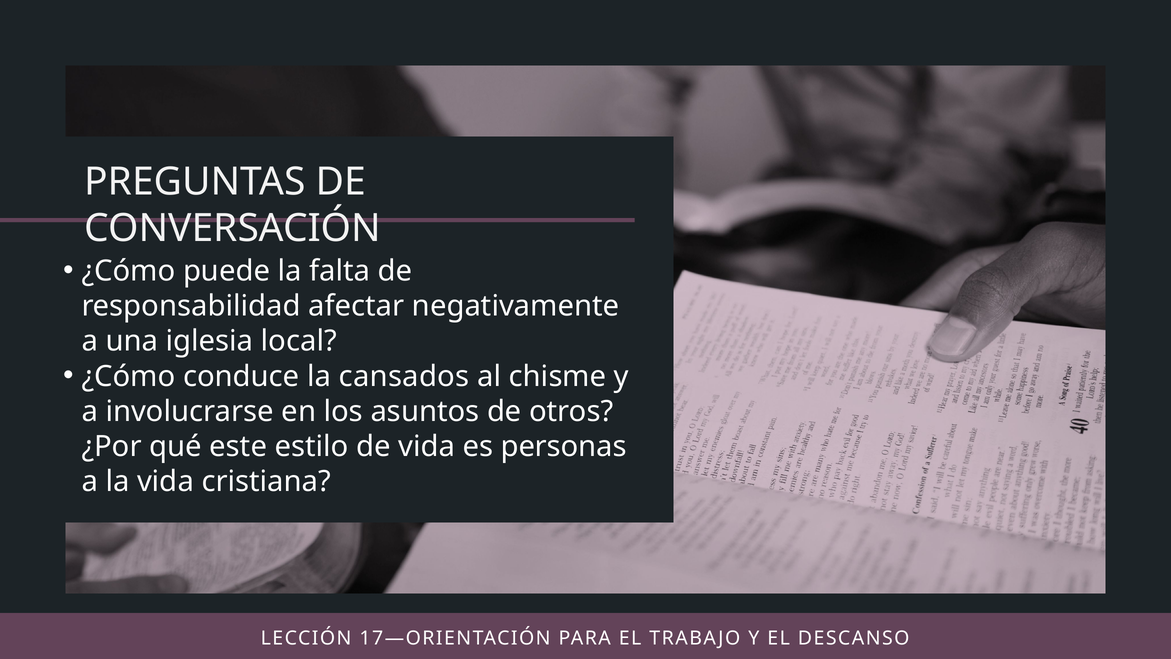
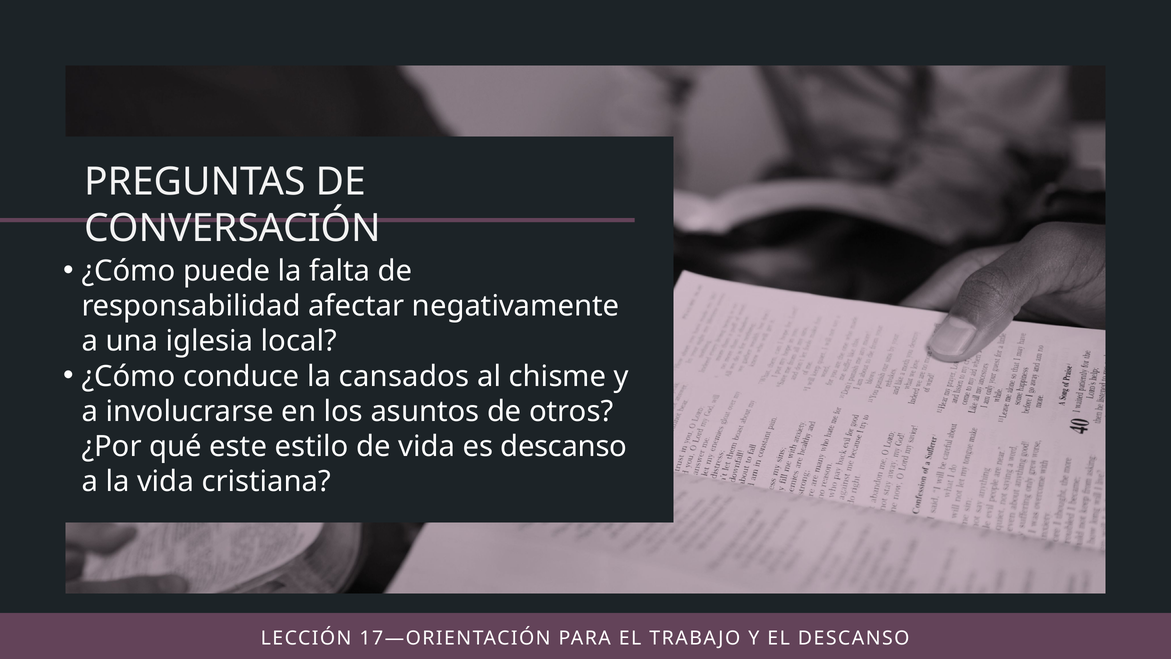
es personas: personas -> descanso
